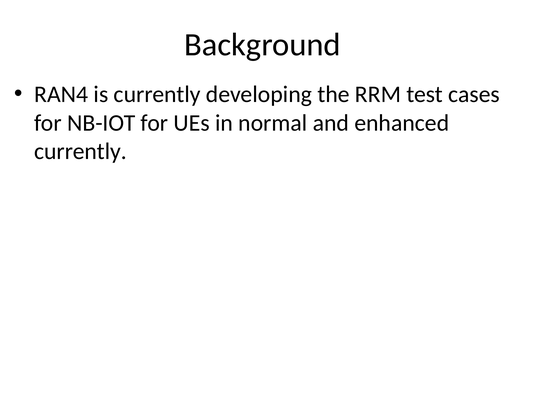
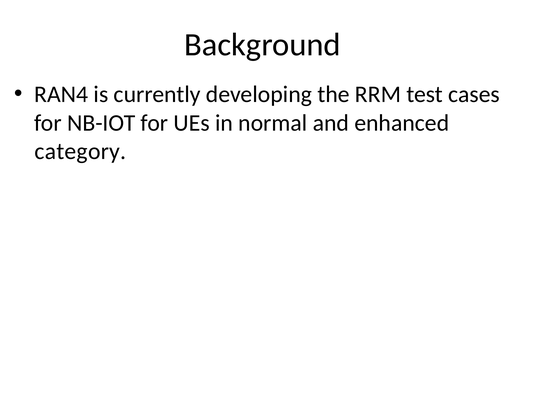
currently at (81, 151): currently -> category
